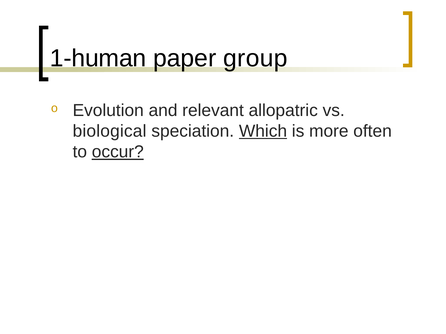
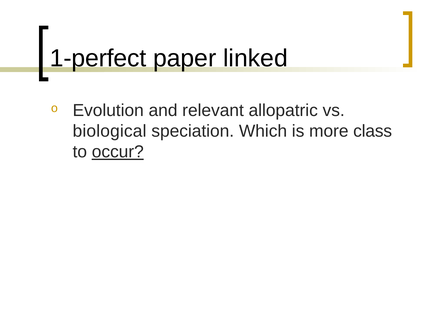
1-human: 1-human -> 1-perfect
group: group -> linked
Which underline: present -> none
often: often -> class
